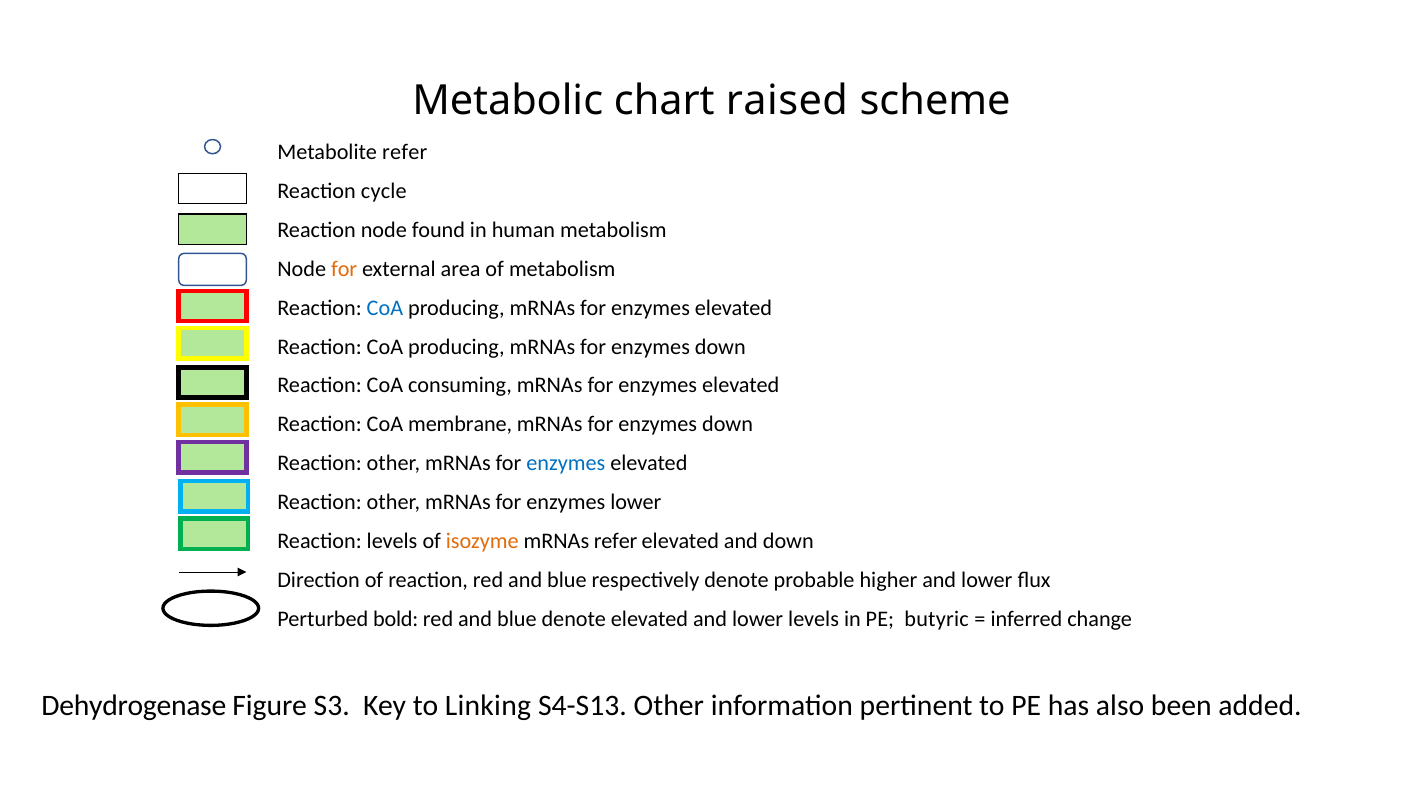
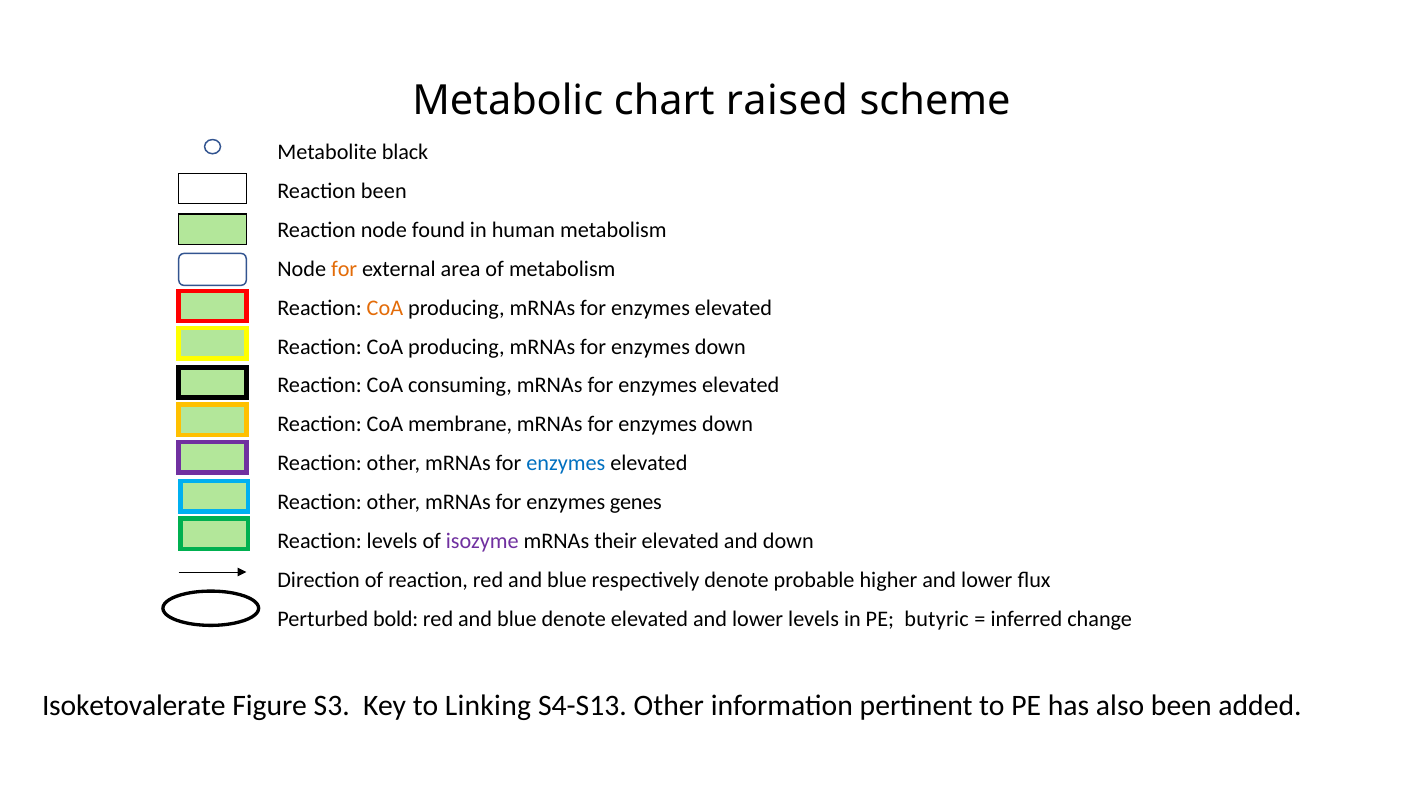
Metabolite refer: refer -> black
Reaction cycle: cycle -> been
CoA at (385, 308) colour: blue -> orange
enzymes lower: lower -> genes
isozyme colour: orange -> purple
mRNAs refer: refer -> their
Dehydrogenase: Dehydrogenase -> Isoketovalerate
